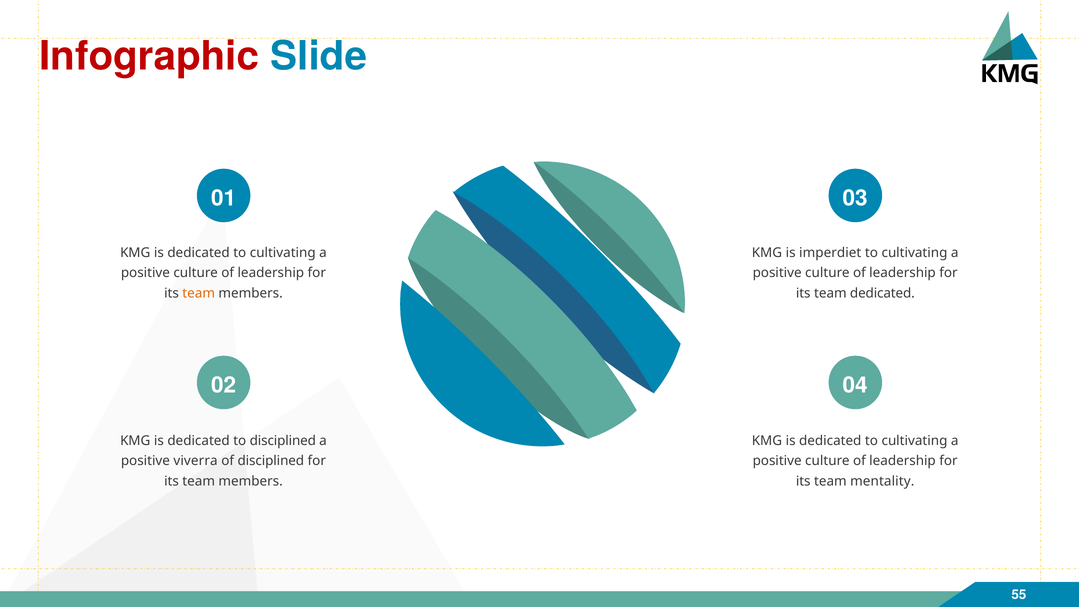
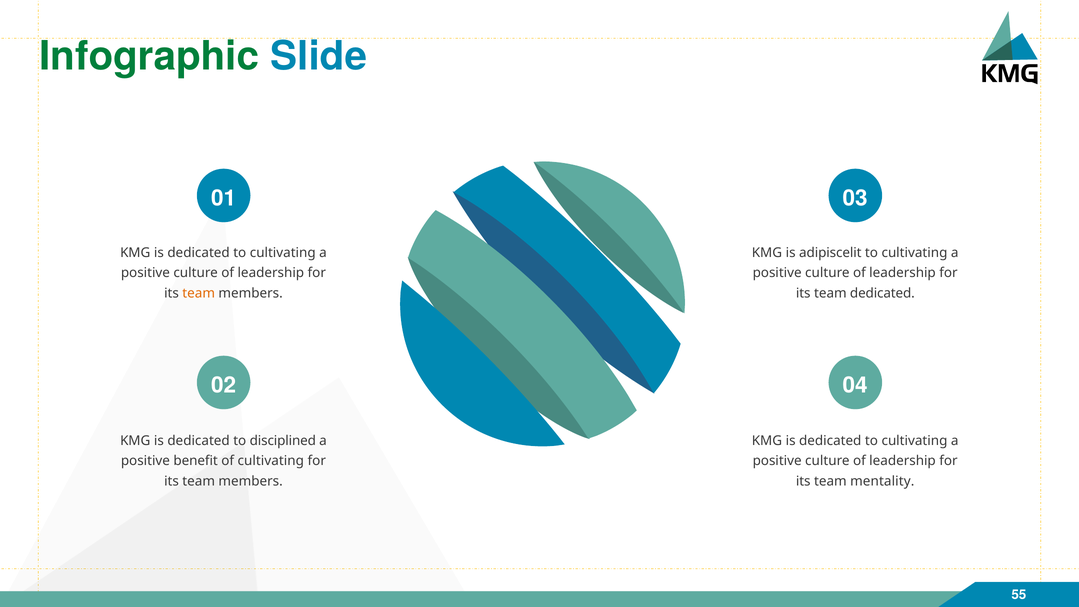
Infographic colour: red -> green
imperdiet: imperdiet -> adipiscelit
viverra: viverra -> benefit
of disciplined: disciplined -> cultivating
